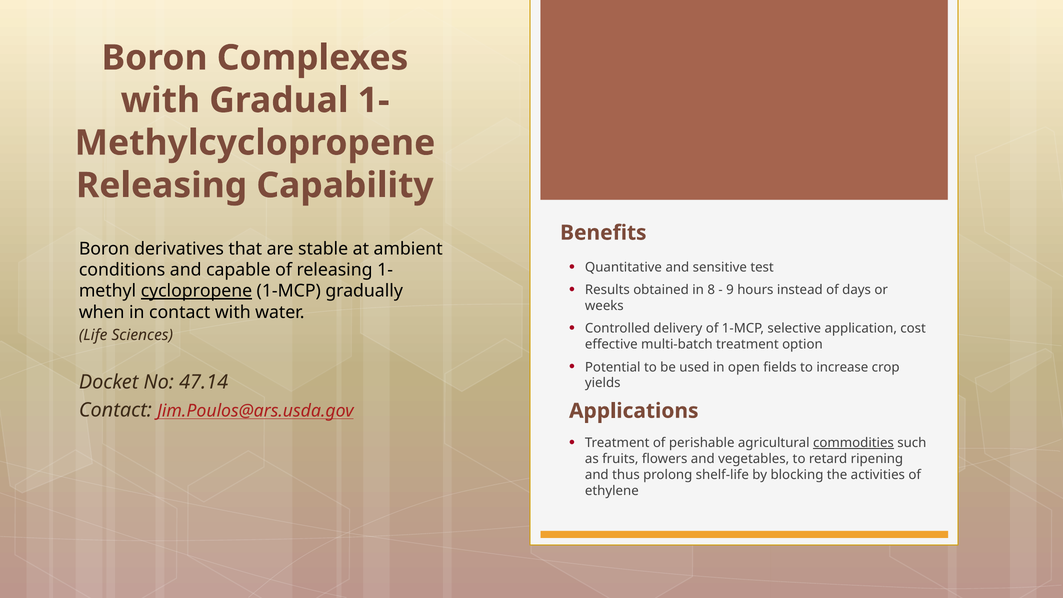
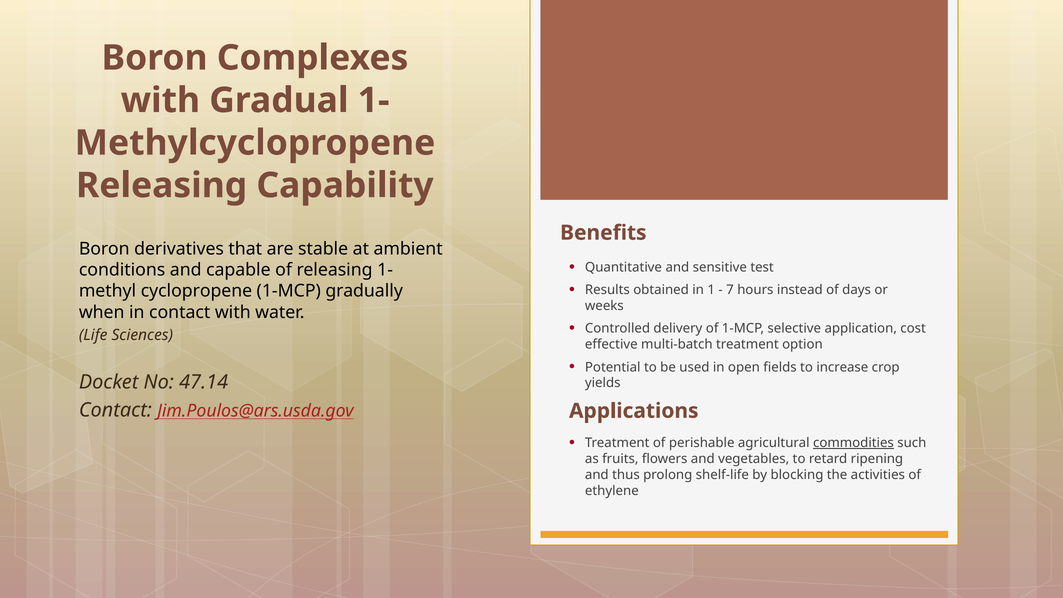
8: 8 -> 1
9: 9 -> 7
cyclopropene underline: present -> none
